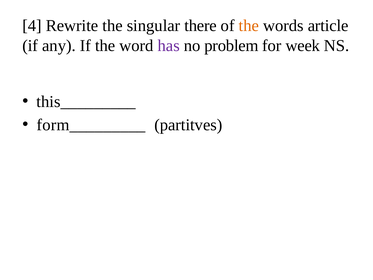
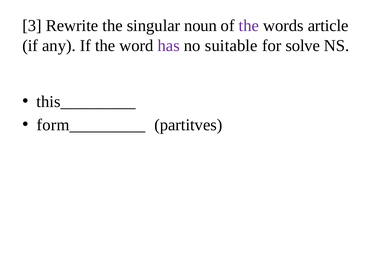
4: 4 -> 3
there: there -> noun
the at (249, 26) colour: orange -> purple
problem: problem -> suitable
week: week -> solve
